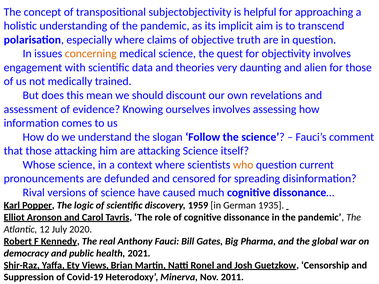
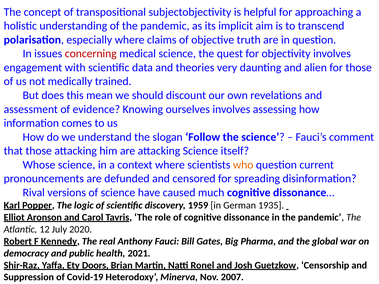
concerning colour: orange -> red
Views: Views -> Doors
2011: 2011 -> 2007
